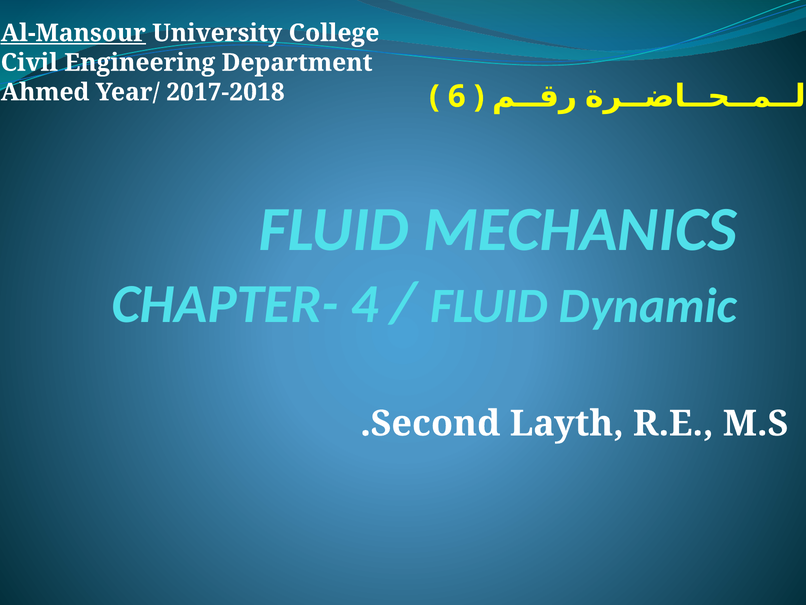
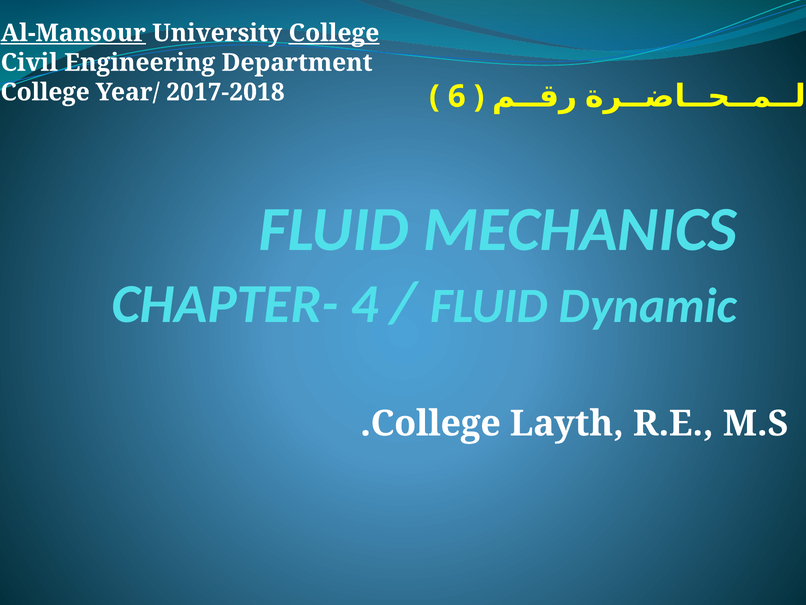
College at (334, 33) underline: none -> present
Ahmed at (45, 92): Ahmed -> College
Second at (435, 423): Second -> College
